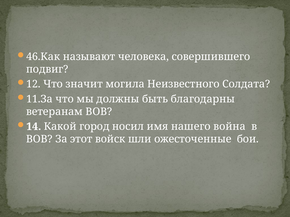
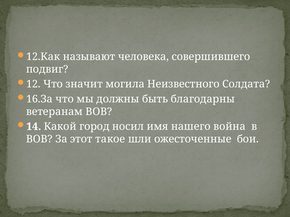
46.Как: 46.Как -> 12.Как
11.За: 11.За -> 16.За
войск: войск -> такое
